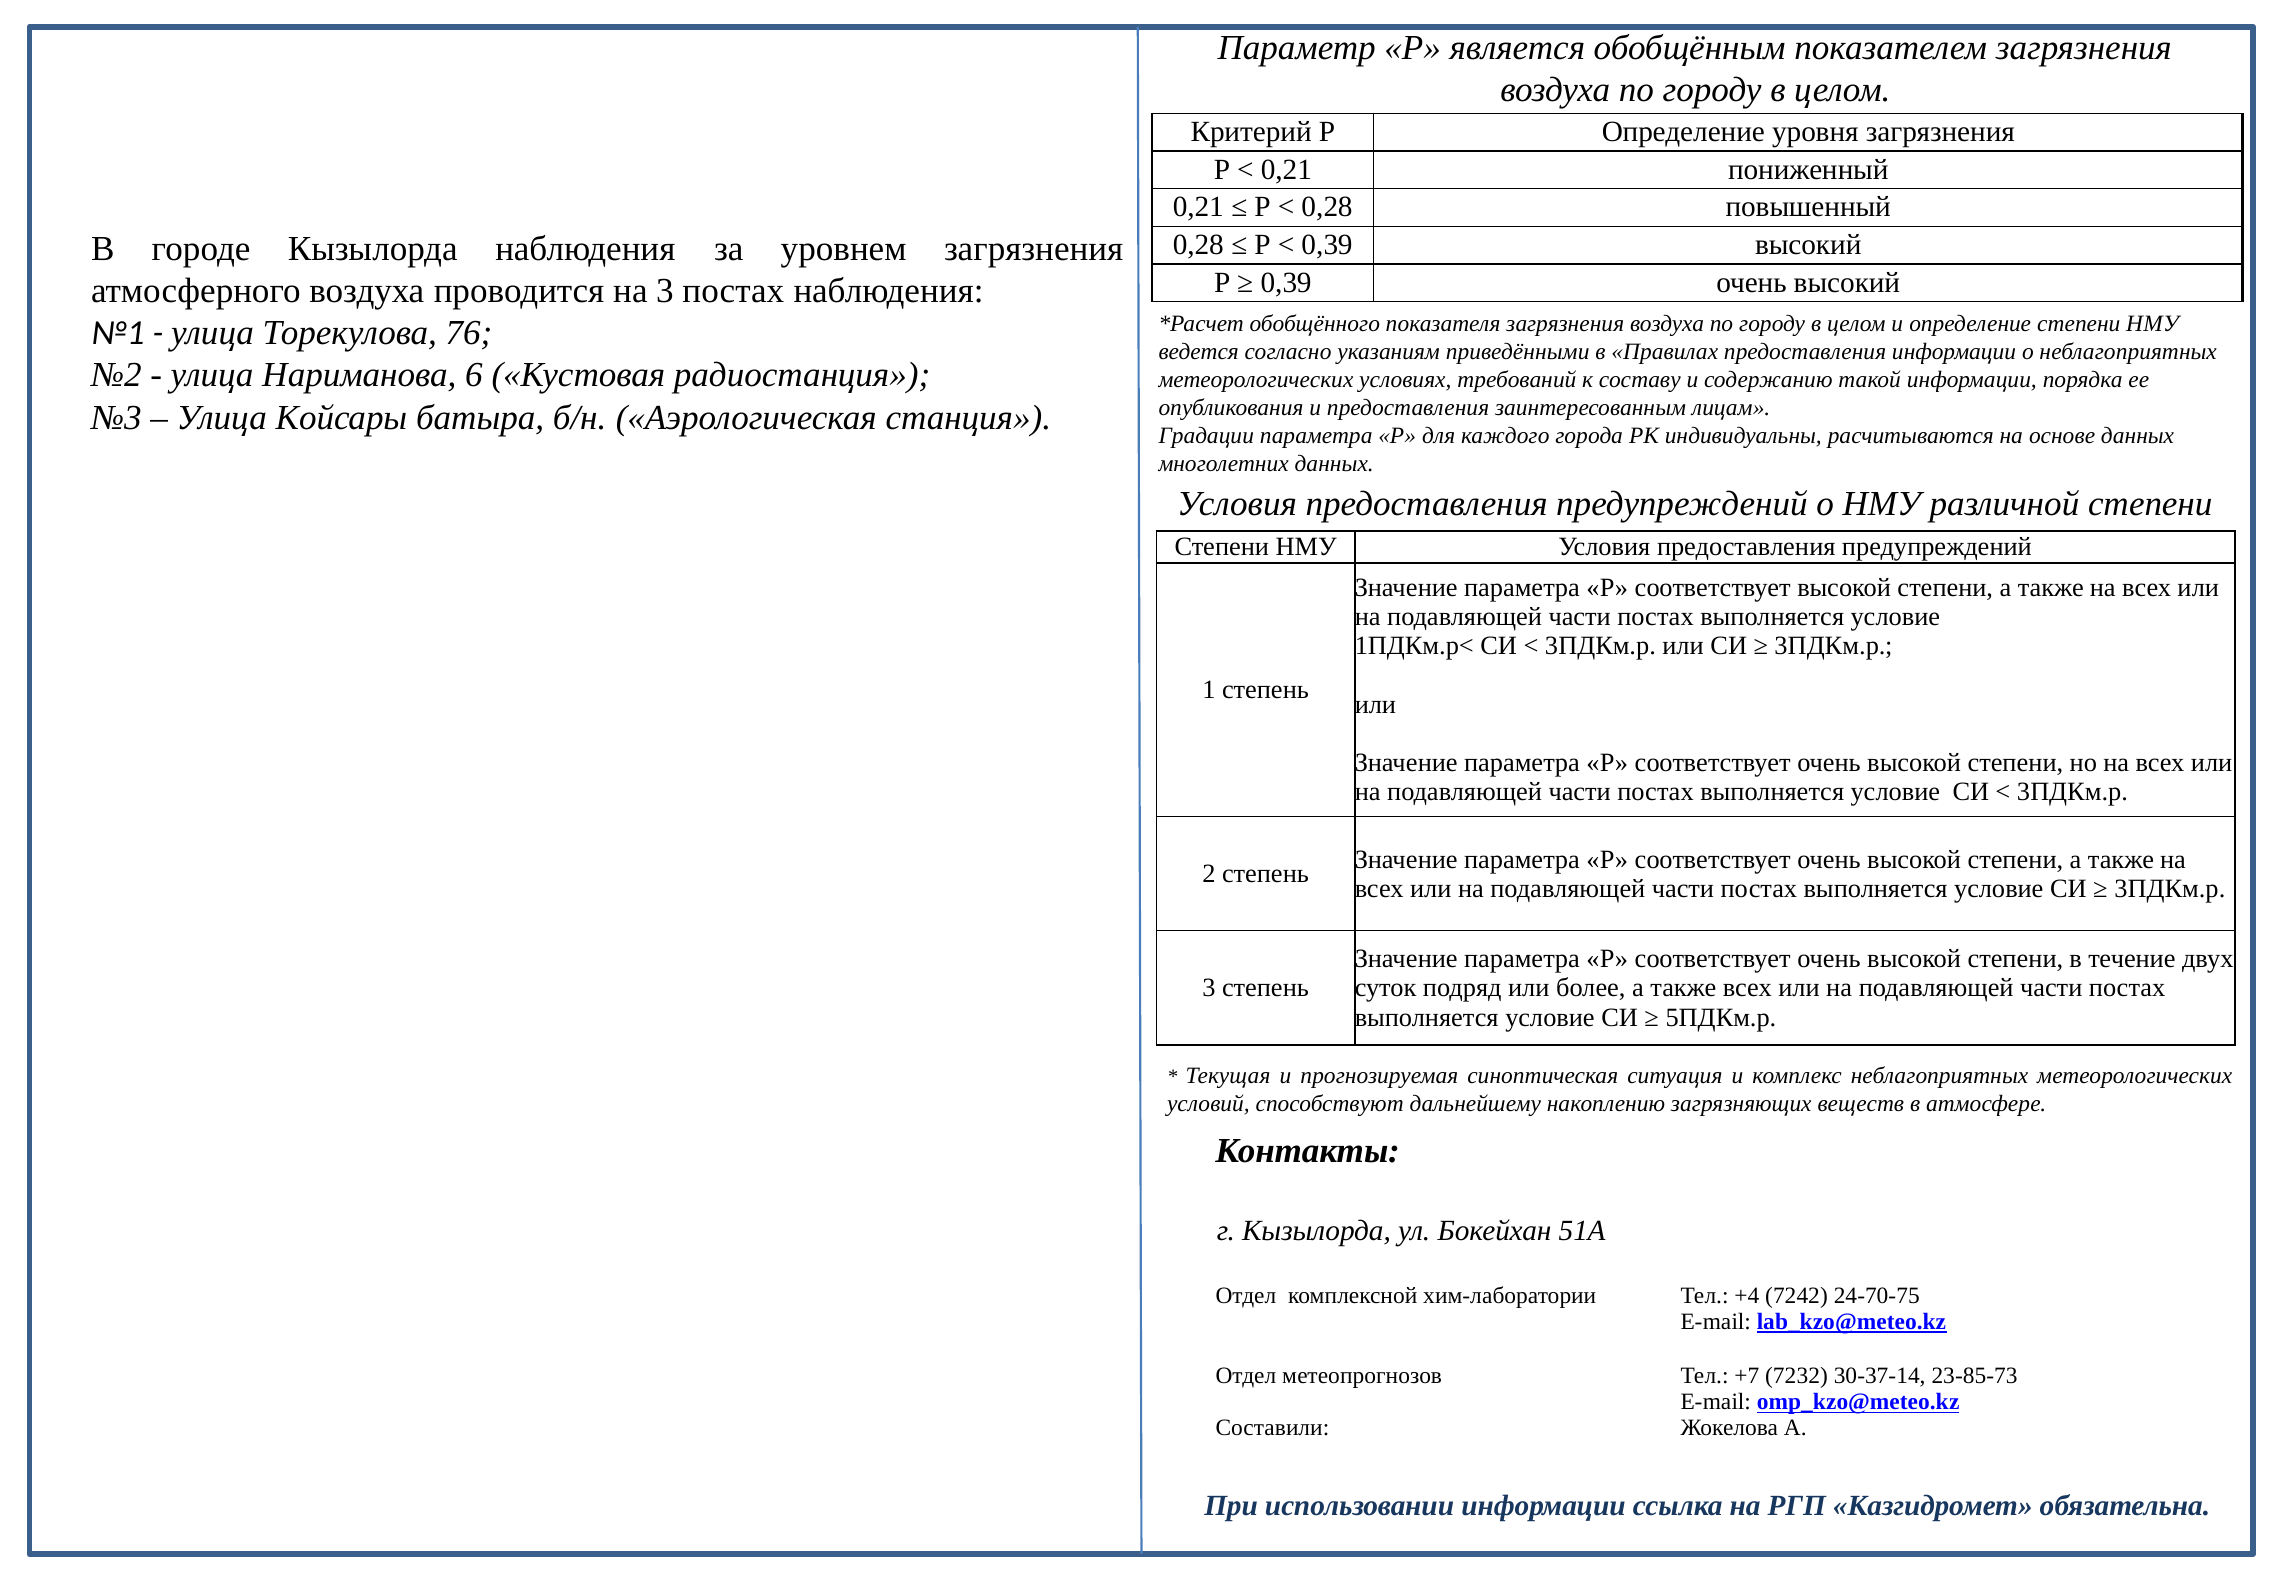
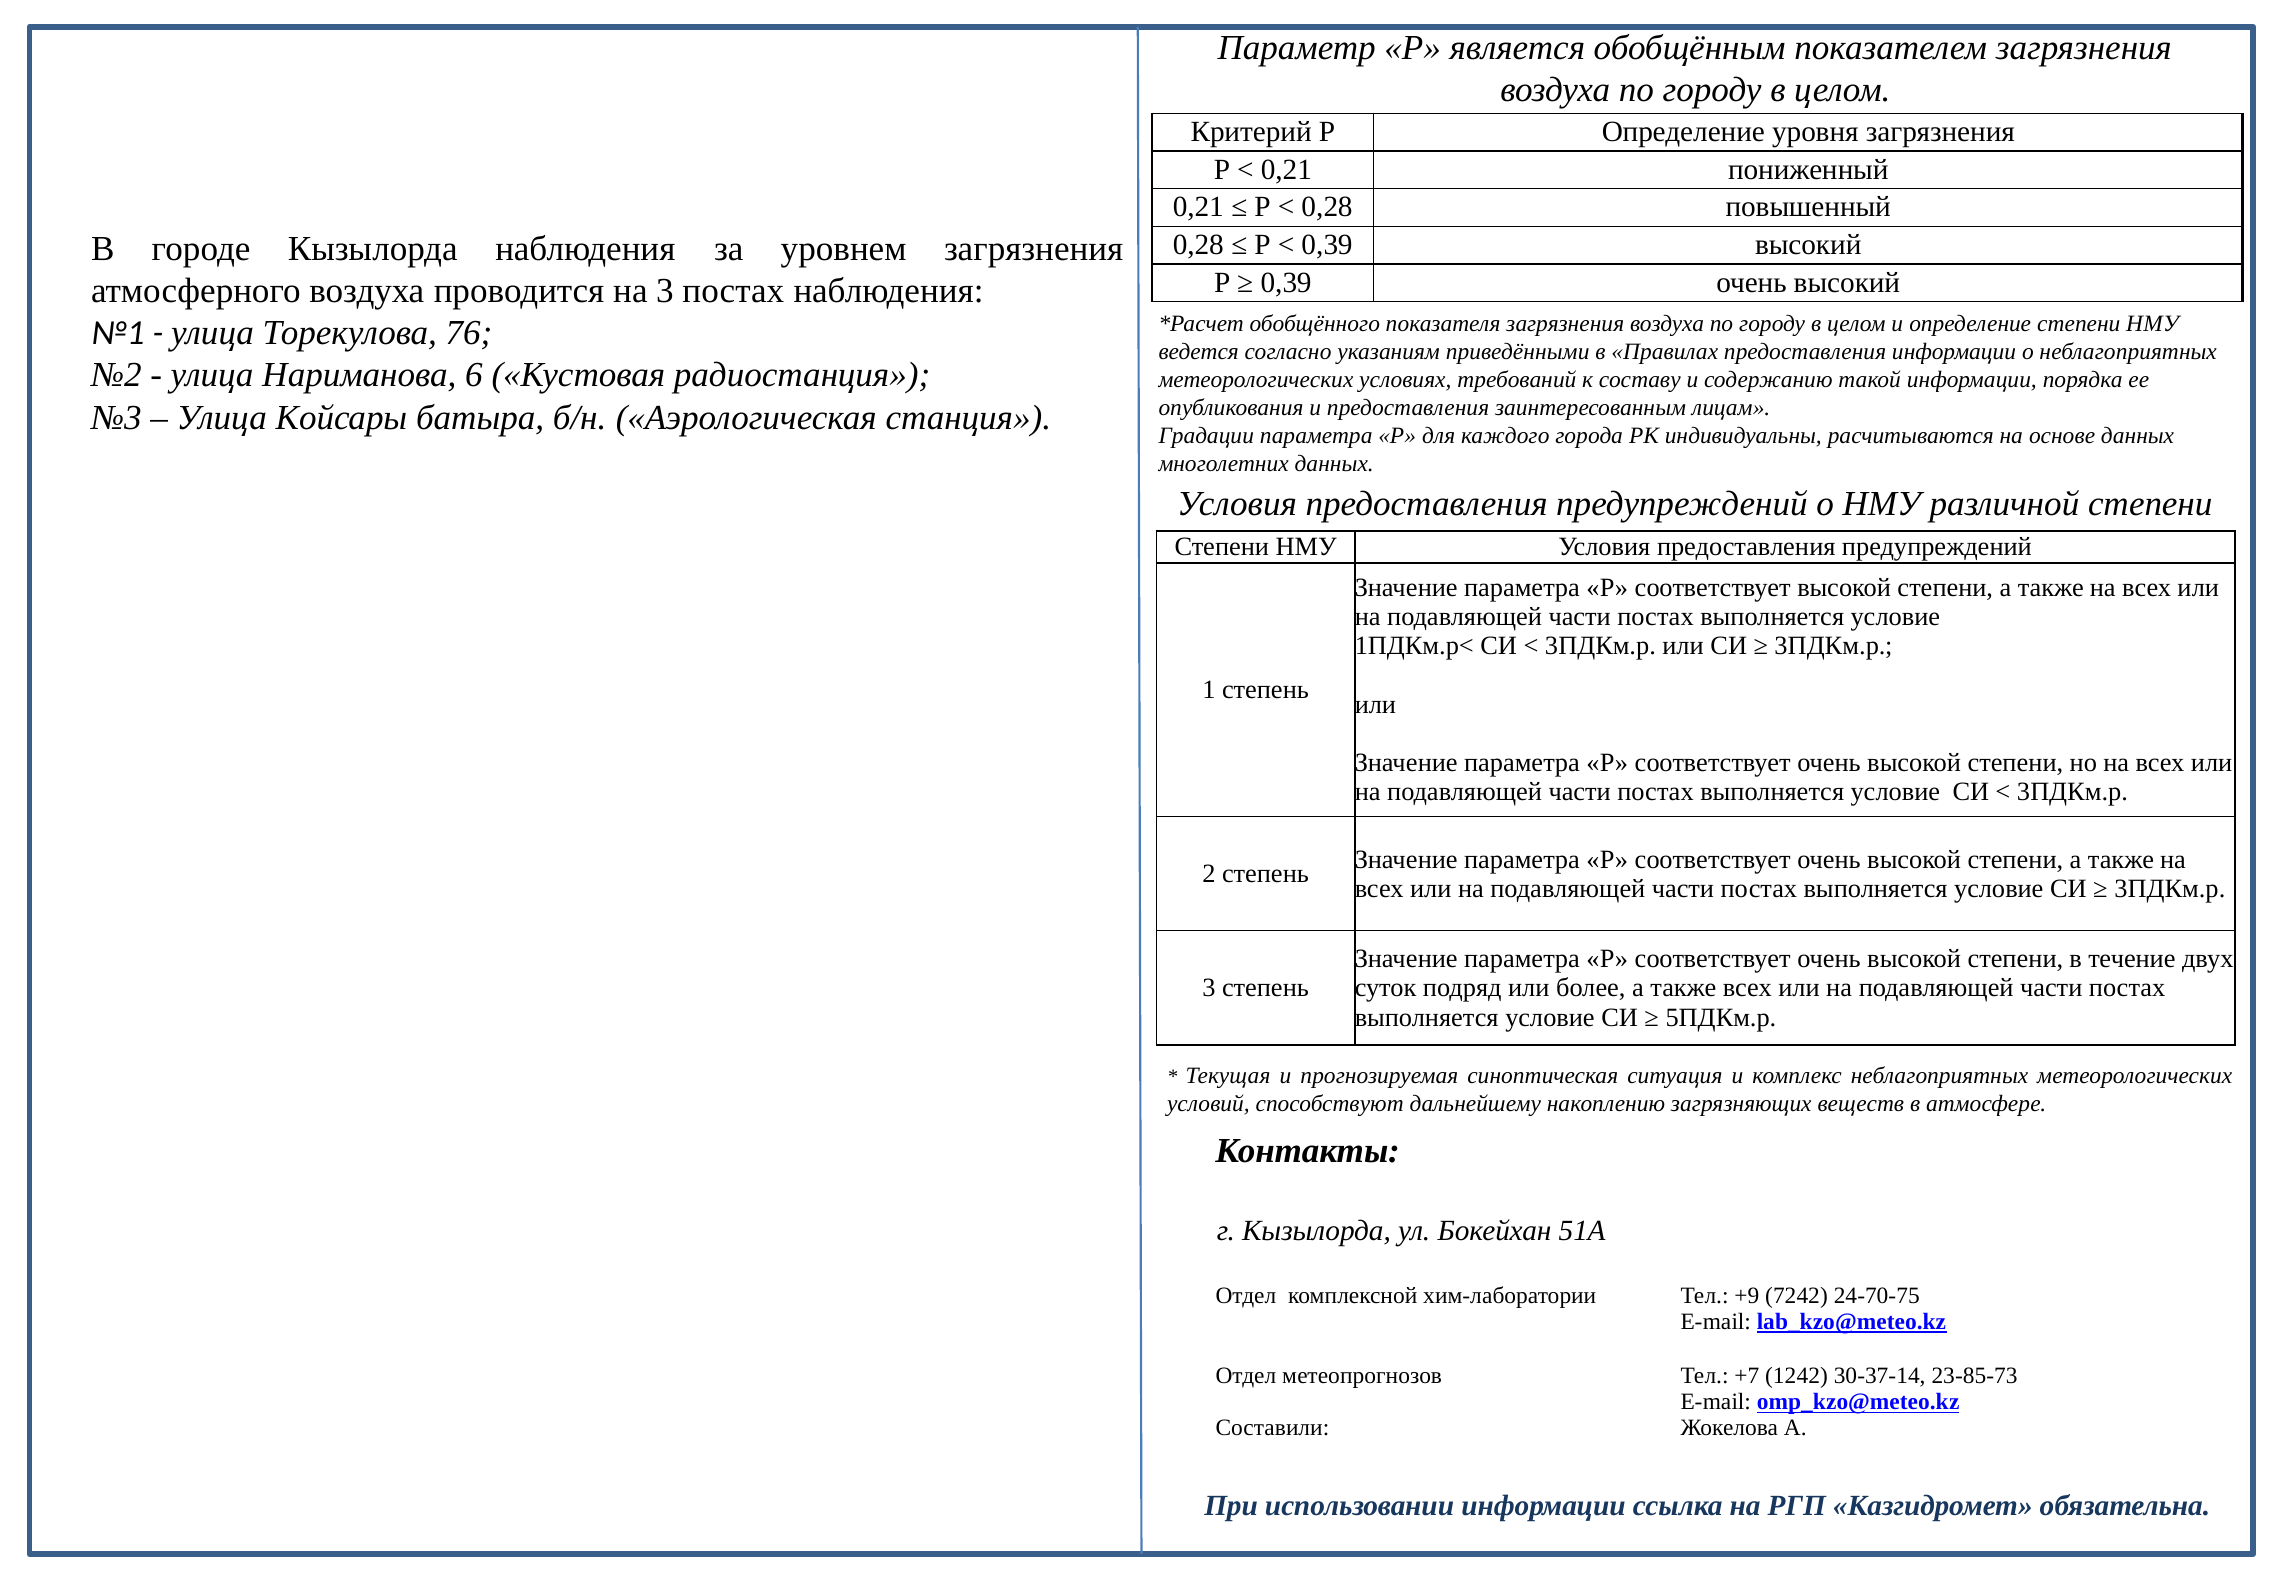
+4: +4 -> +9
7232: 7232 -> 1242
